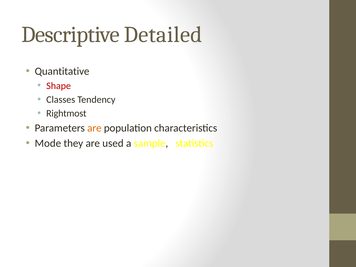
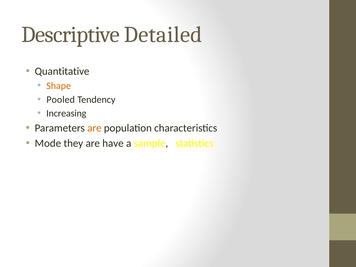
Shape colour: red -> orange
Classes: Classes -> Pooled
Rightmost: Rightmost -> Increasing
used: used -> have
